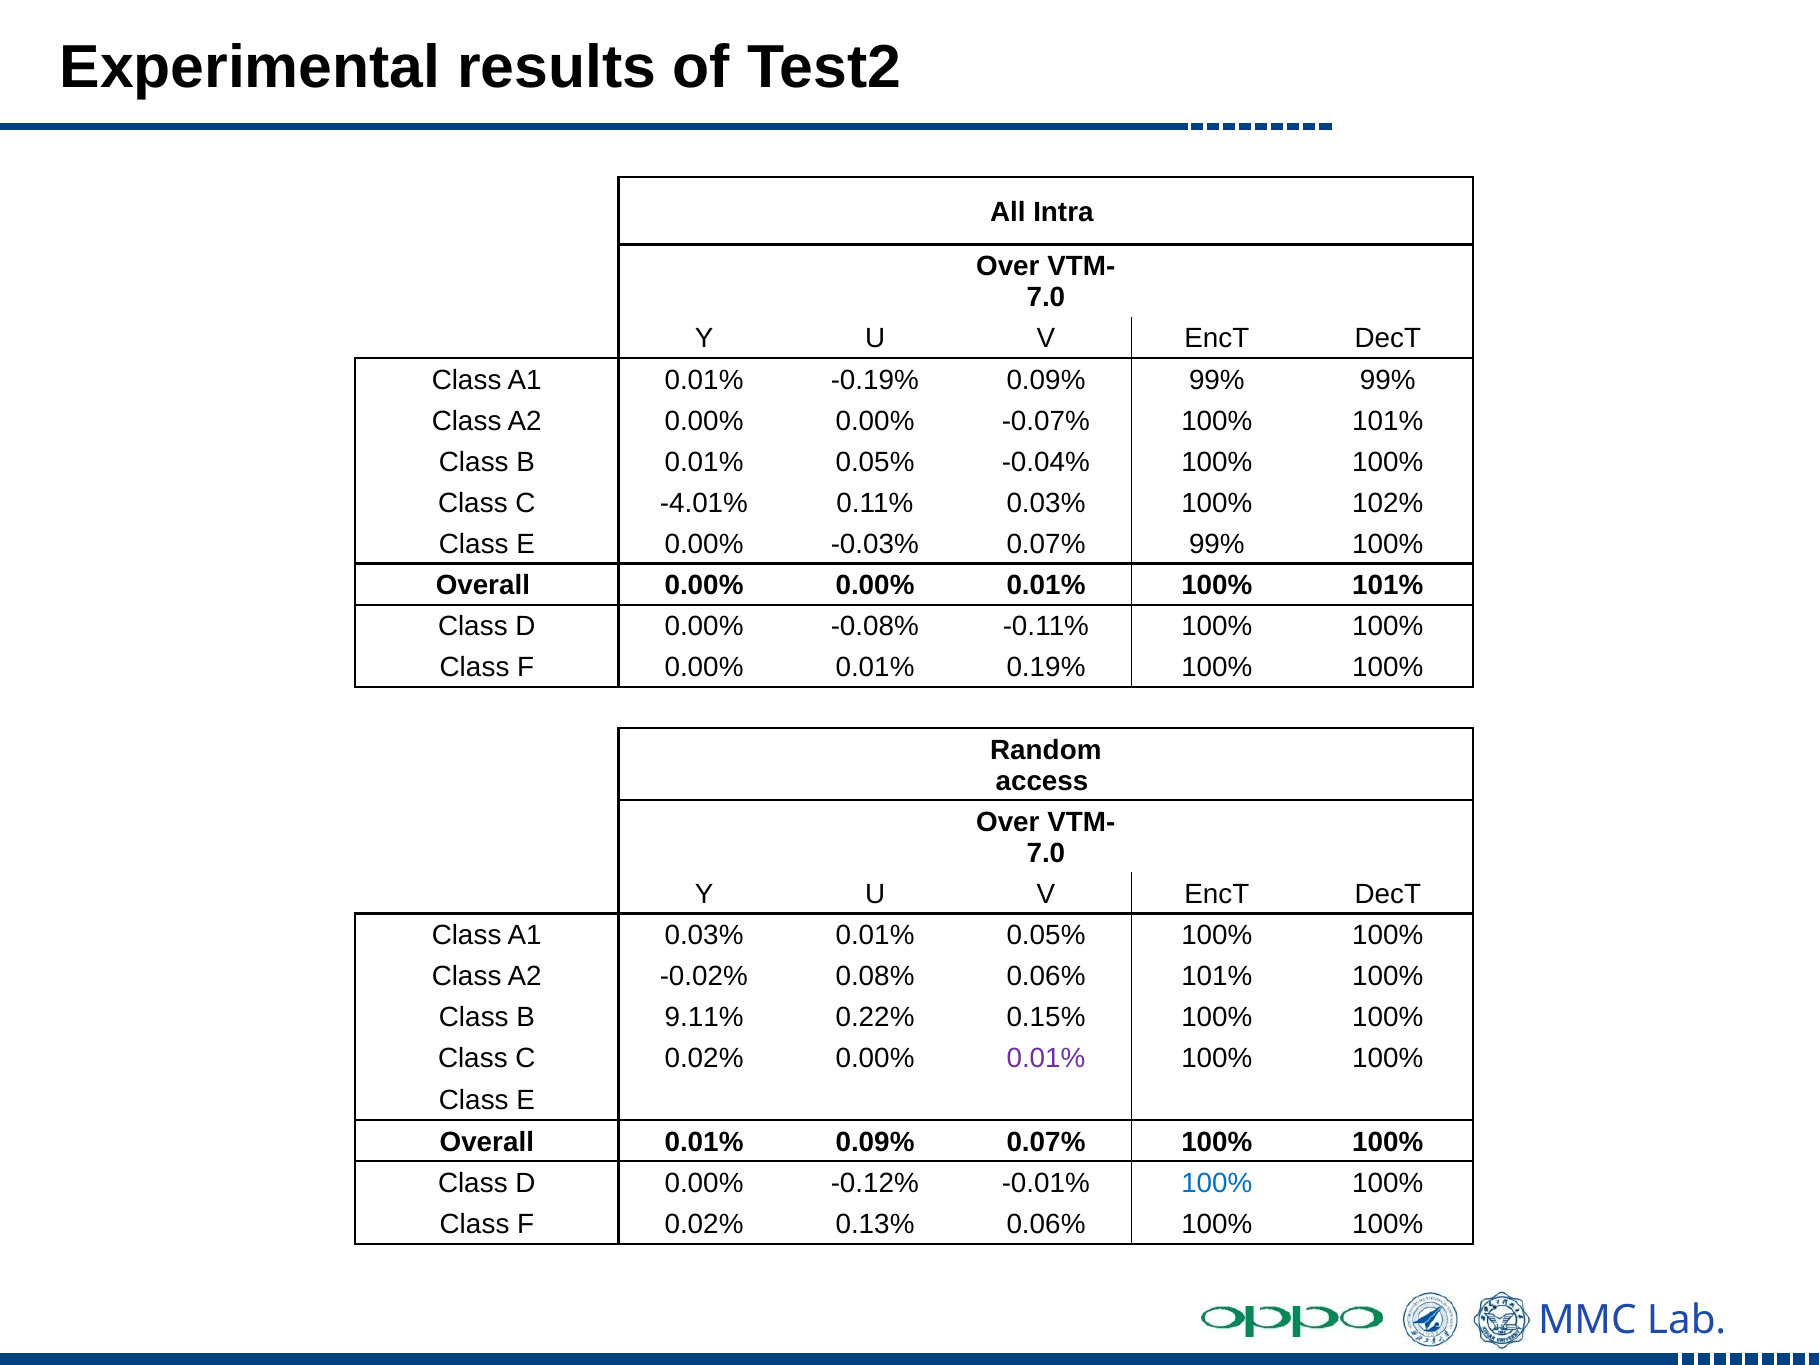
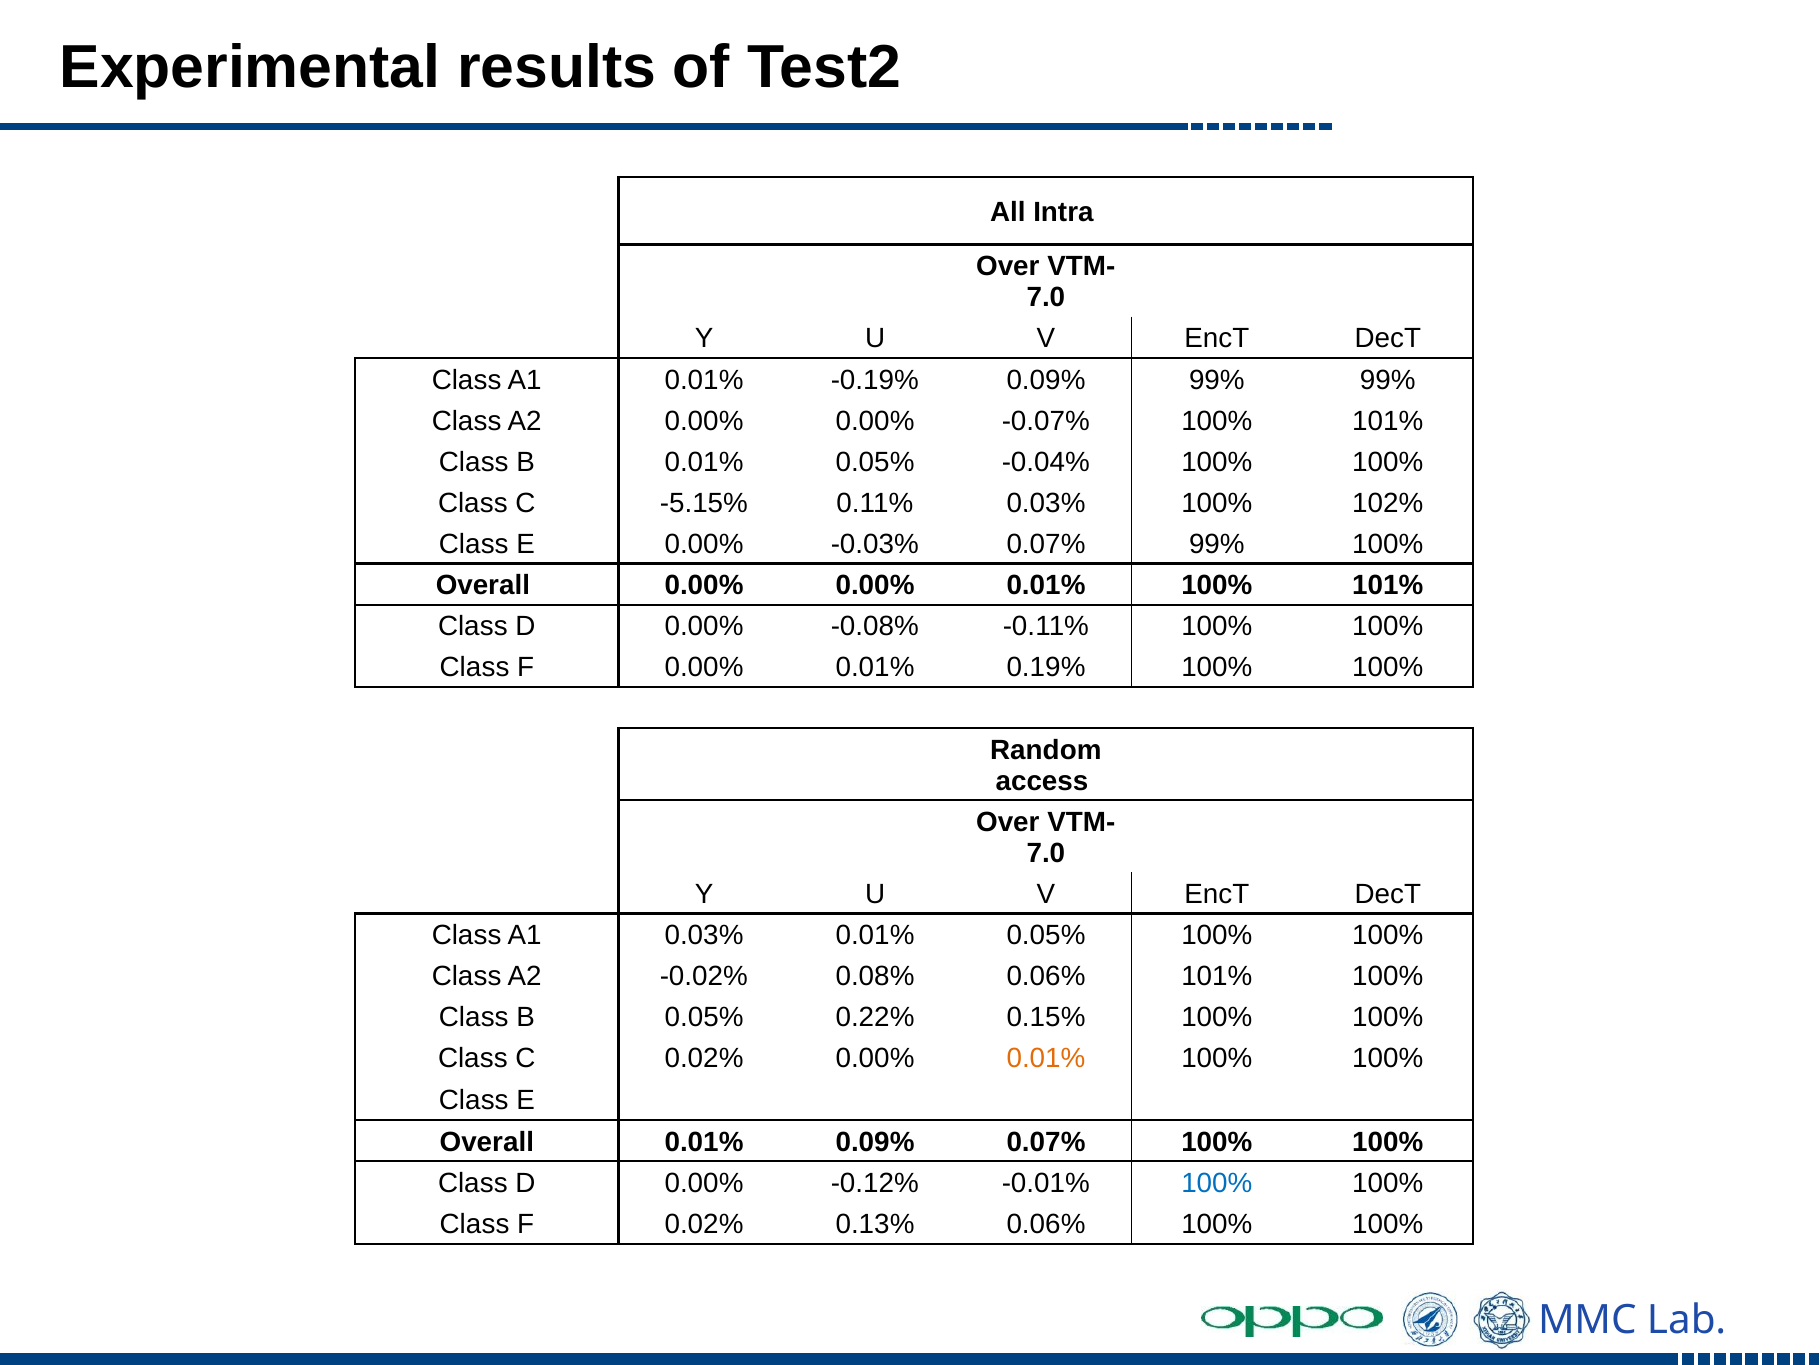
-4.01%: -4.01% -> -5.15%
B 9.11%: 9.11% -> 0.05%
0.01% at (1046, 1059) colour: purple -> orange
